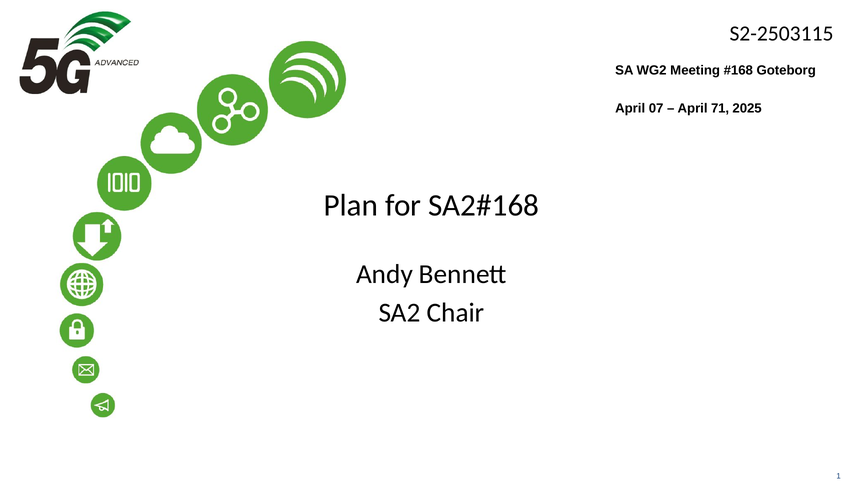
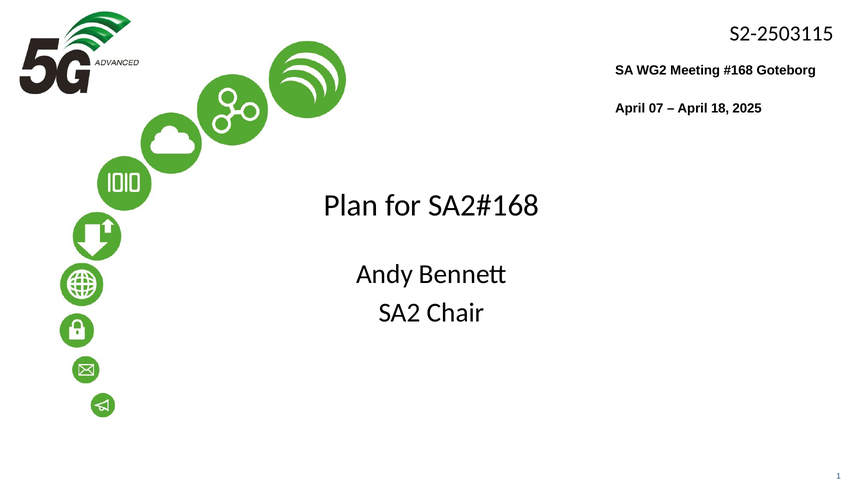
71: 71 -> 18
